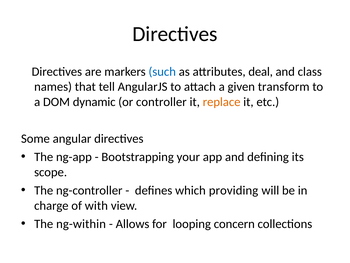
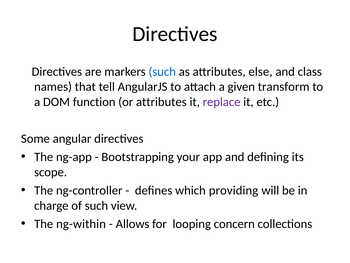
deal: deal -> else
dynamic: dynamic -> function
or controller: controller -> attributes
replace colour: orange -> purple
of with: with -> such
